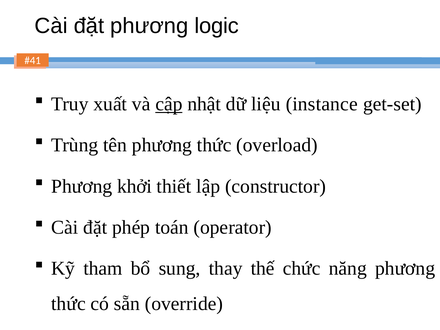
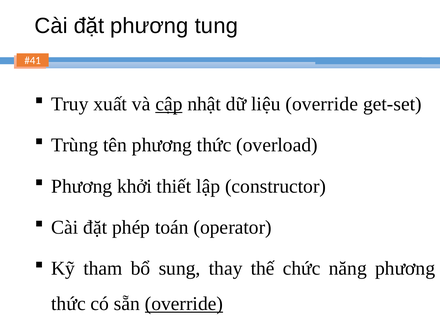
logic: logic -> tung
liệu instance: instance -> override
override at (184, 304) underline: none -> present
